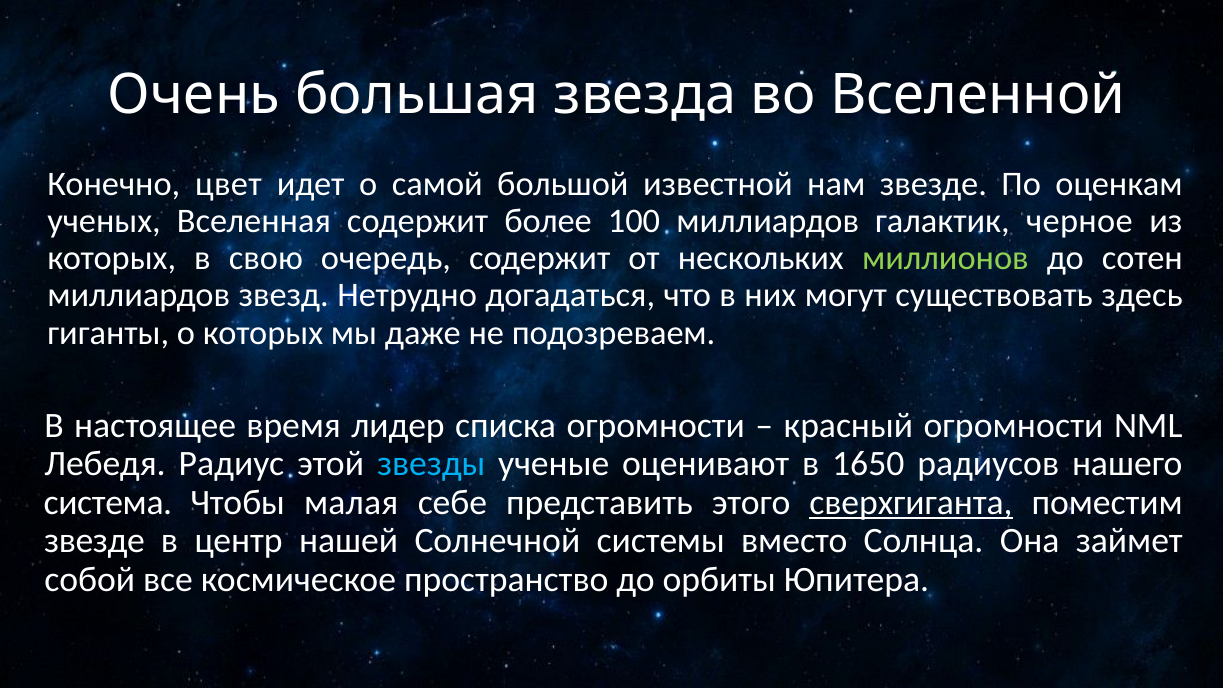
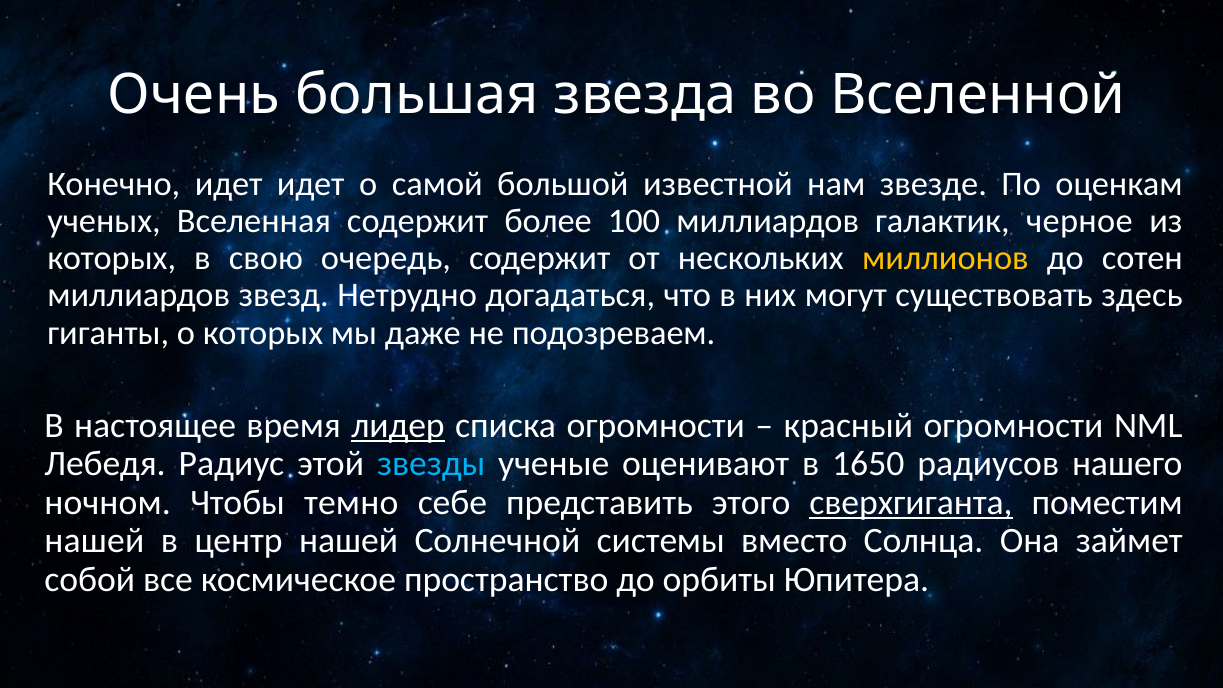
Конечно цвет: цвет -> идет
миллионов colour: light green -> yellow
лидер underline: none -> present
система: система -> ночном
малая: малая -> темно
звезде at (95, 541): звезде -> нашей
